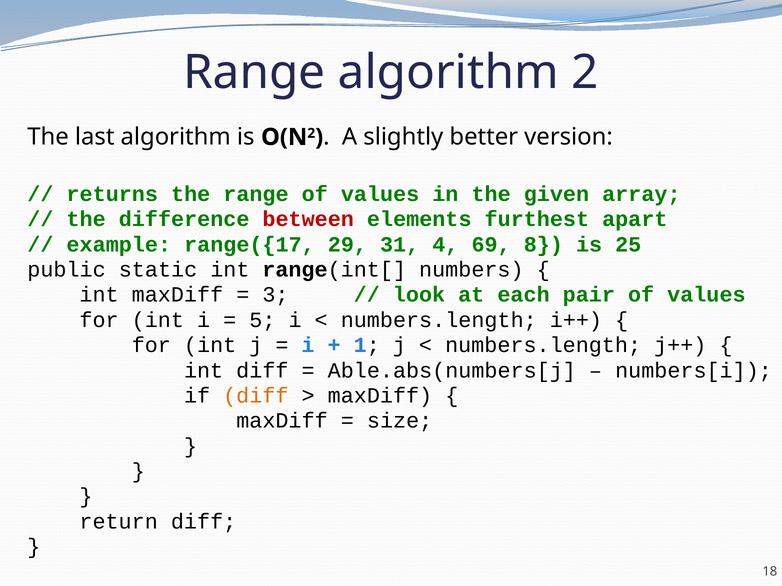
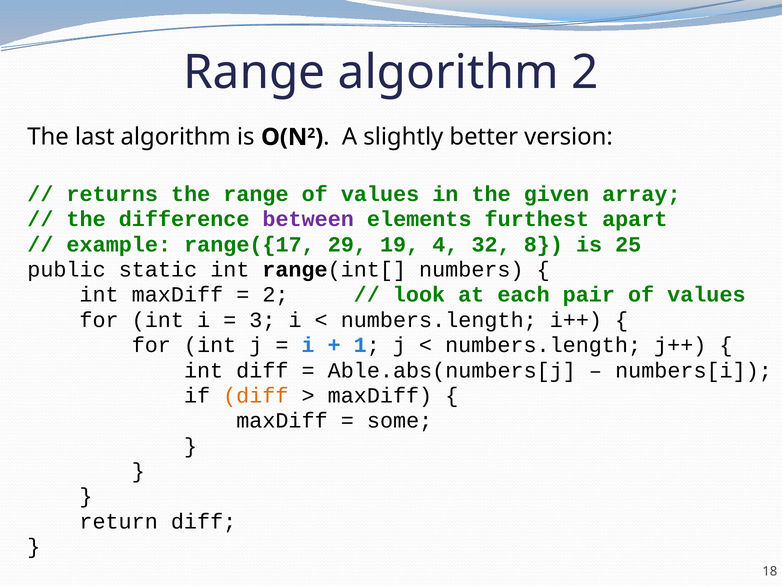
between colour: red -> purple
31: 31 -> 19
69: 69 -> 32
3 at (275, 295): 3 -> 2
5: 5 -> 3
size: size -> some
